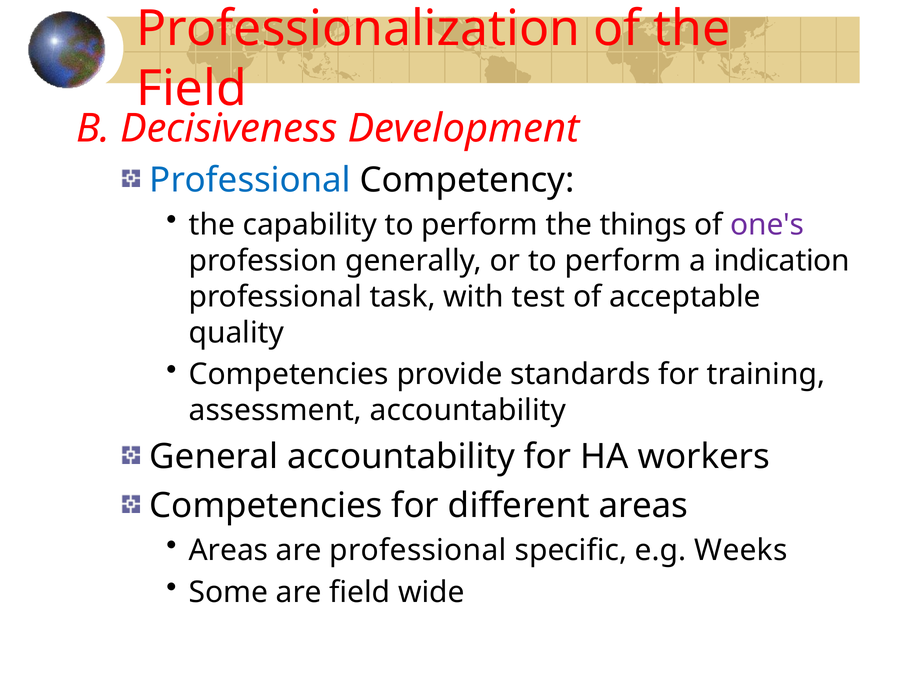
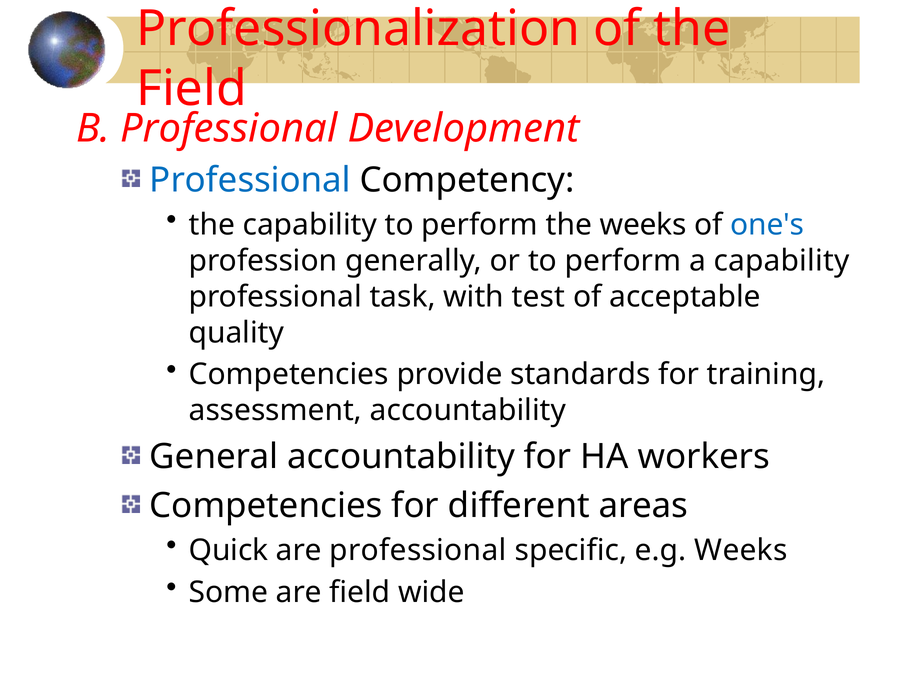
B Decisiveness: Decisiveness -> Professional
the things: things -> weeks
one's colour: purple -> blue
a indication: indication -> capability
Areas at (228, 551): Areas -> Quick
